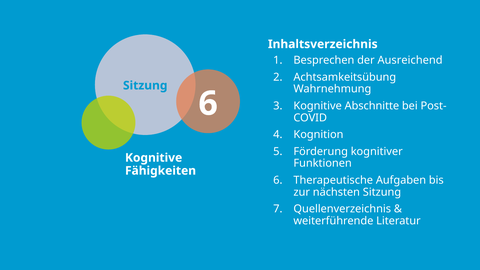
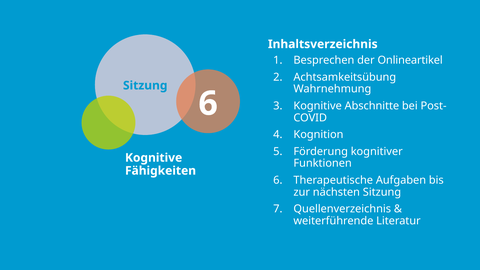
Ausreichend: Ausreichend -> Onlineartikel
